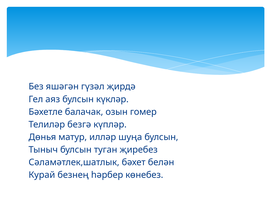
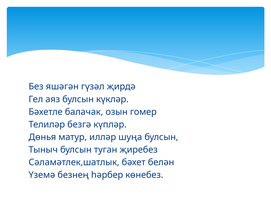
Курай: Курай -> Үземә
